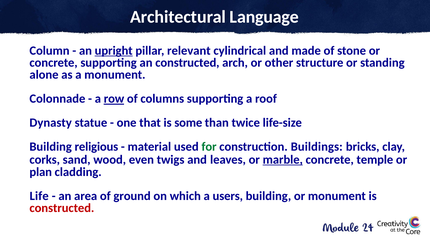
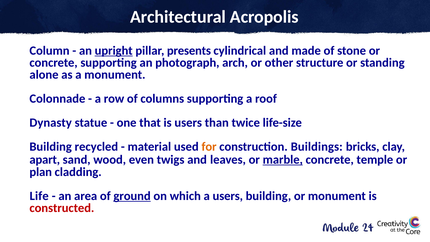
Language: Language -> Acropolis
relevant: relevant -> presents
an constructed: constructed -> photograph
row underline: present -> none
is some: some -> users
religious: religious -> recycled
for colour: green -> orange
corks: corks -> apart
ground underline: none -> present
